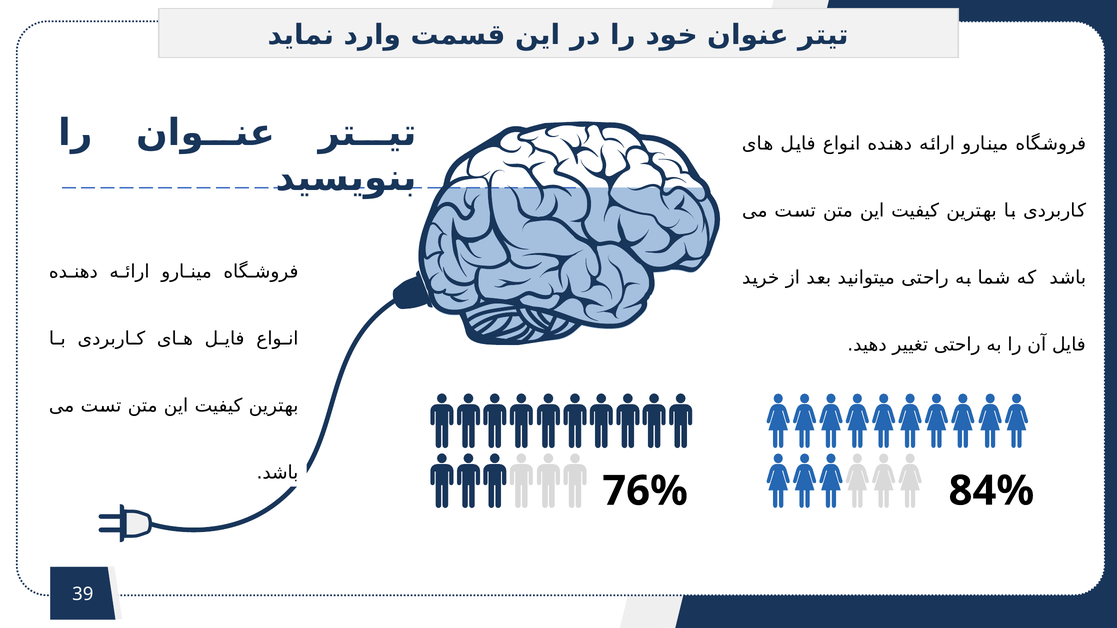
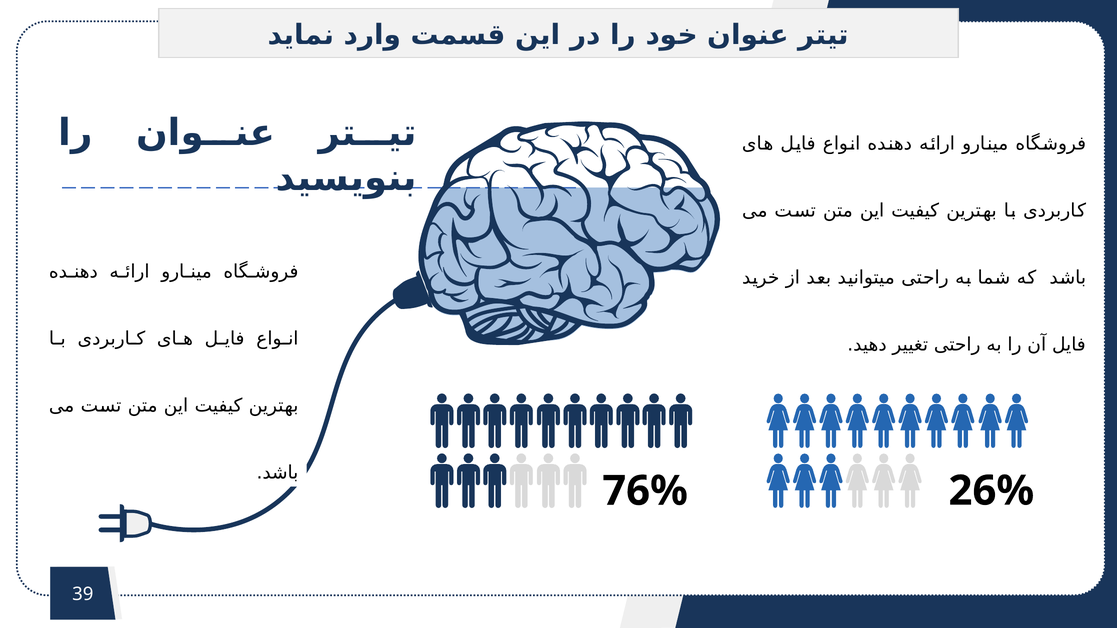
84%: 84% -> 26%
